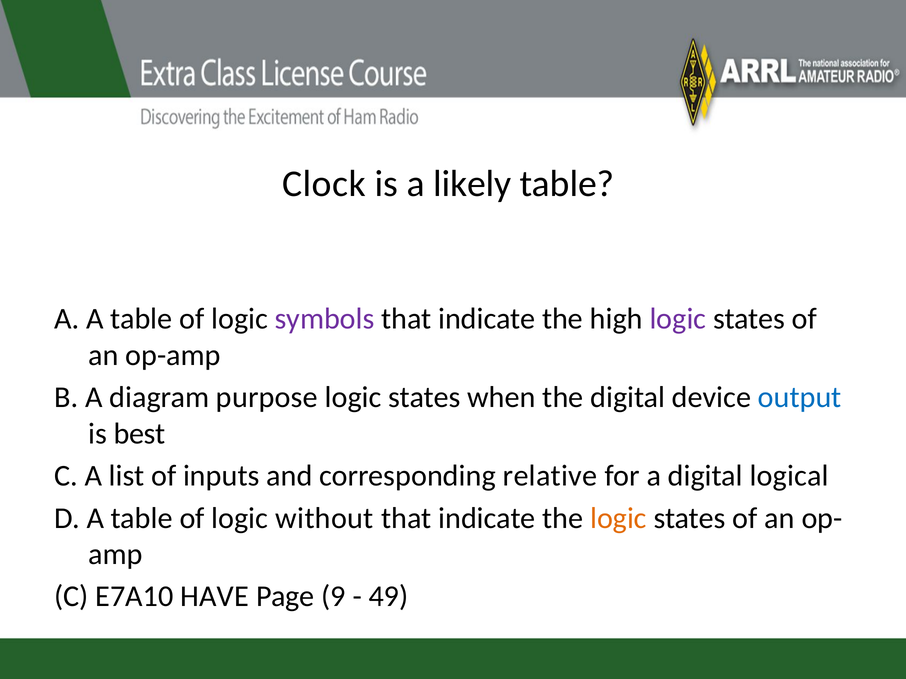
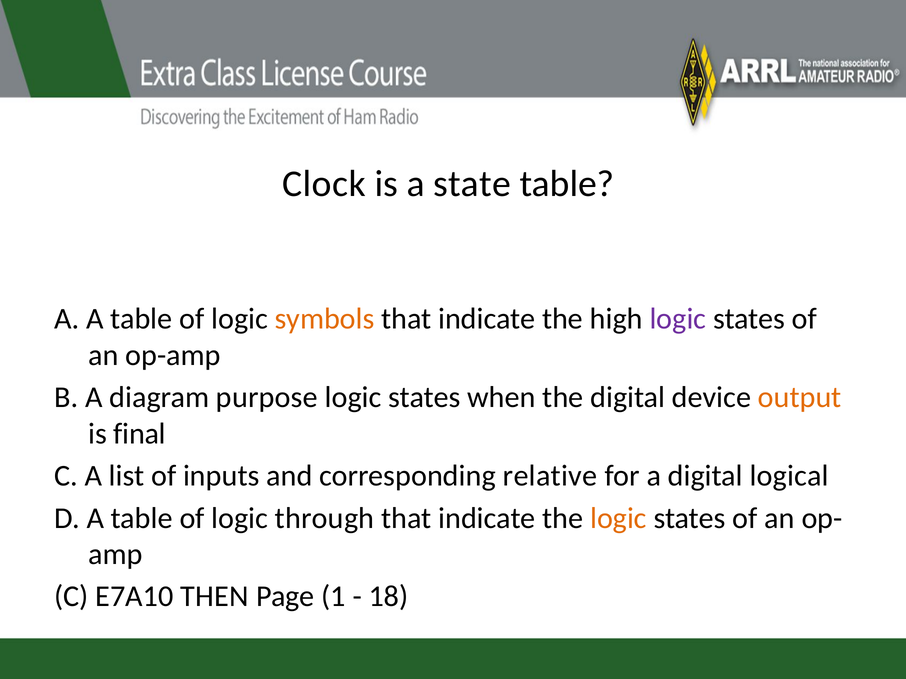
likely: likely -> state
symbols colour: purple -> orange
output colour: blue -> orange
best: best -> final
without: without -> through
HAVE: HAVE -> THEN
9: 9 -> 1
49: 49 -> 18
